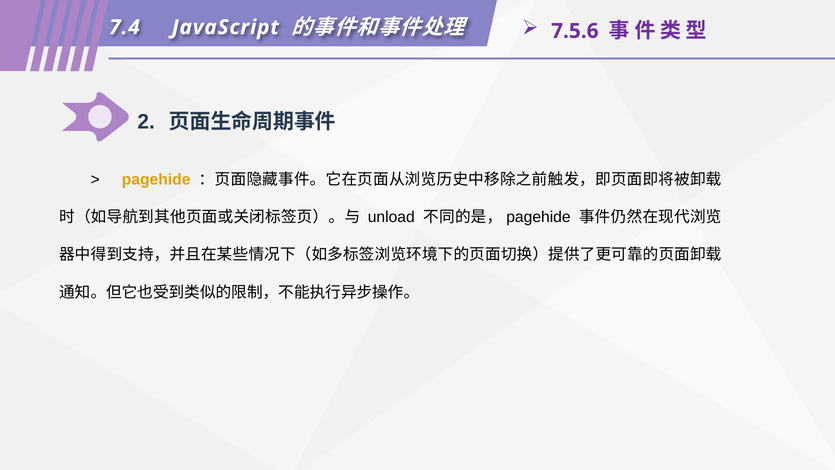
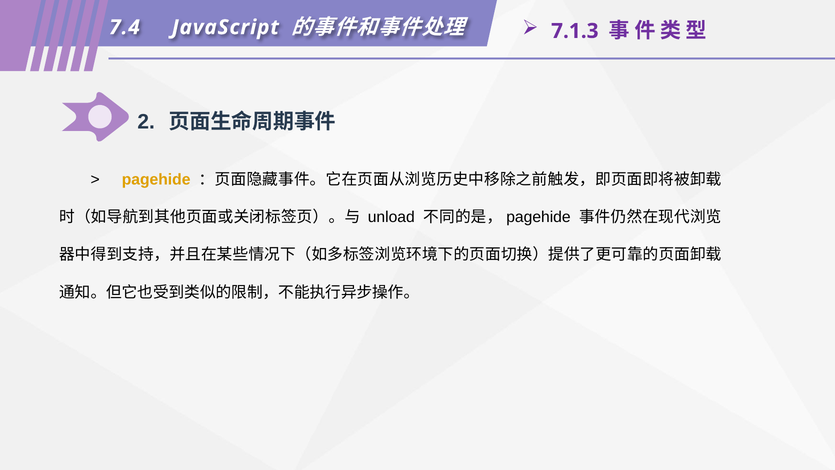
7.5.6: 7.5.6 -> 7.1.3
